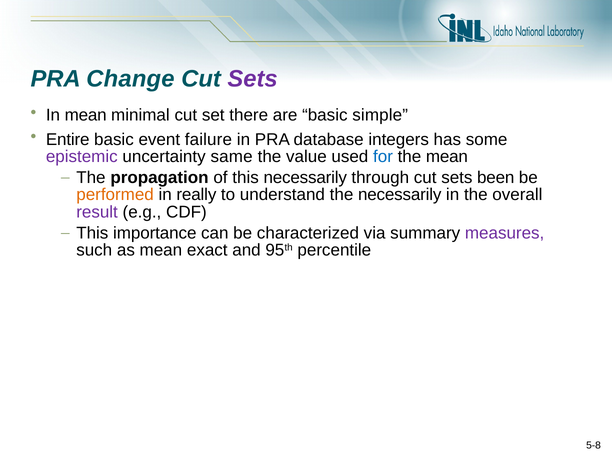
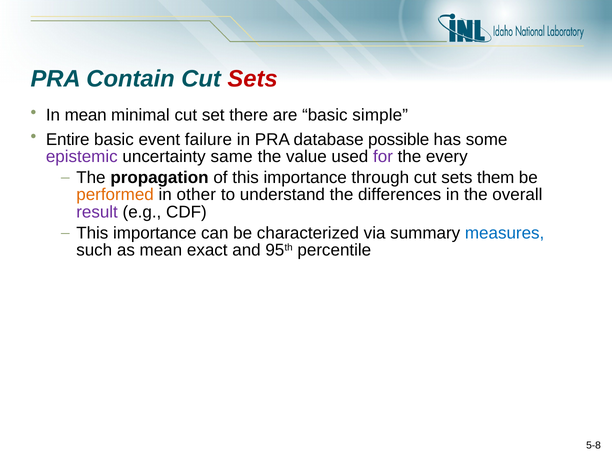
Change: Change -> Contain
Sets at (253, 79) colour: purple -> red
integers: integers -> possible
for colour: blue -> purple
the mean: mean -> every
of this necessarily: necessarily -> importance
been: been -> them
really: really -> other
the necessarily: necessarily -> differences
measures colour: purple -> blue
